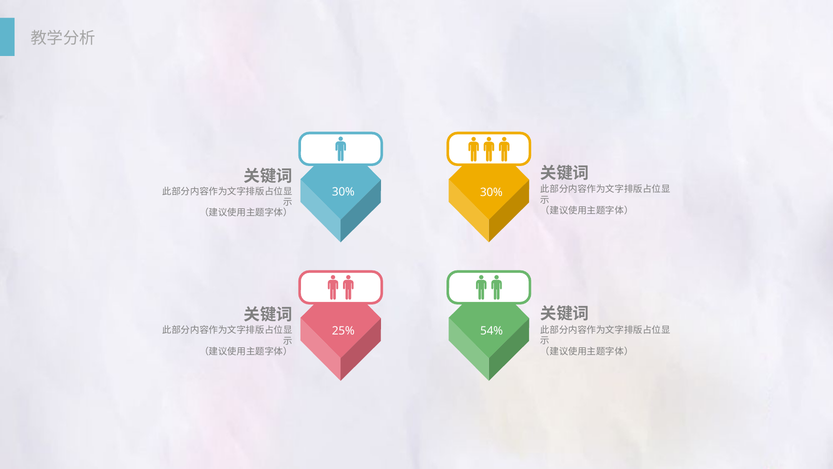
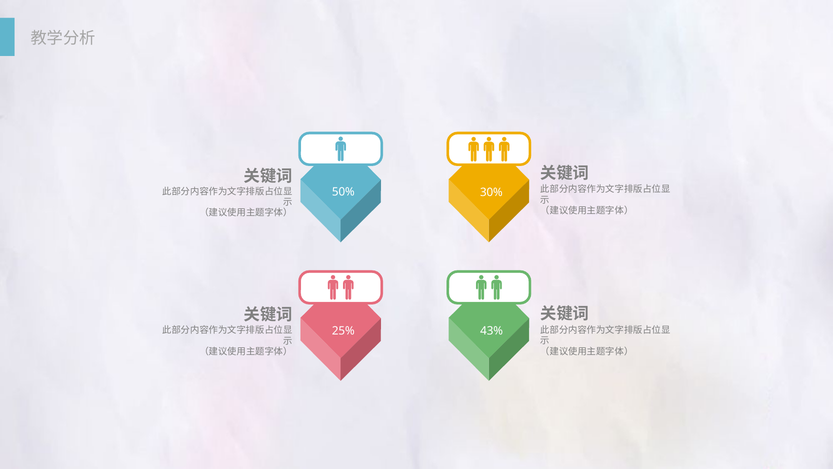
30% at (343, 192): 30% -> 50%
54%: 54% -> 43%
